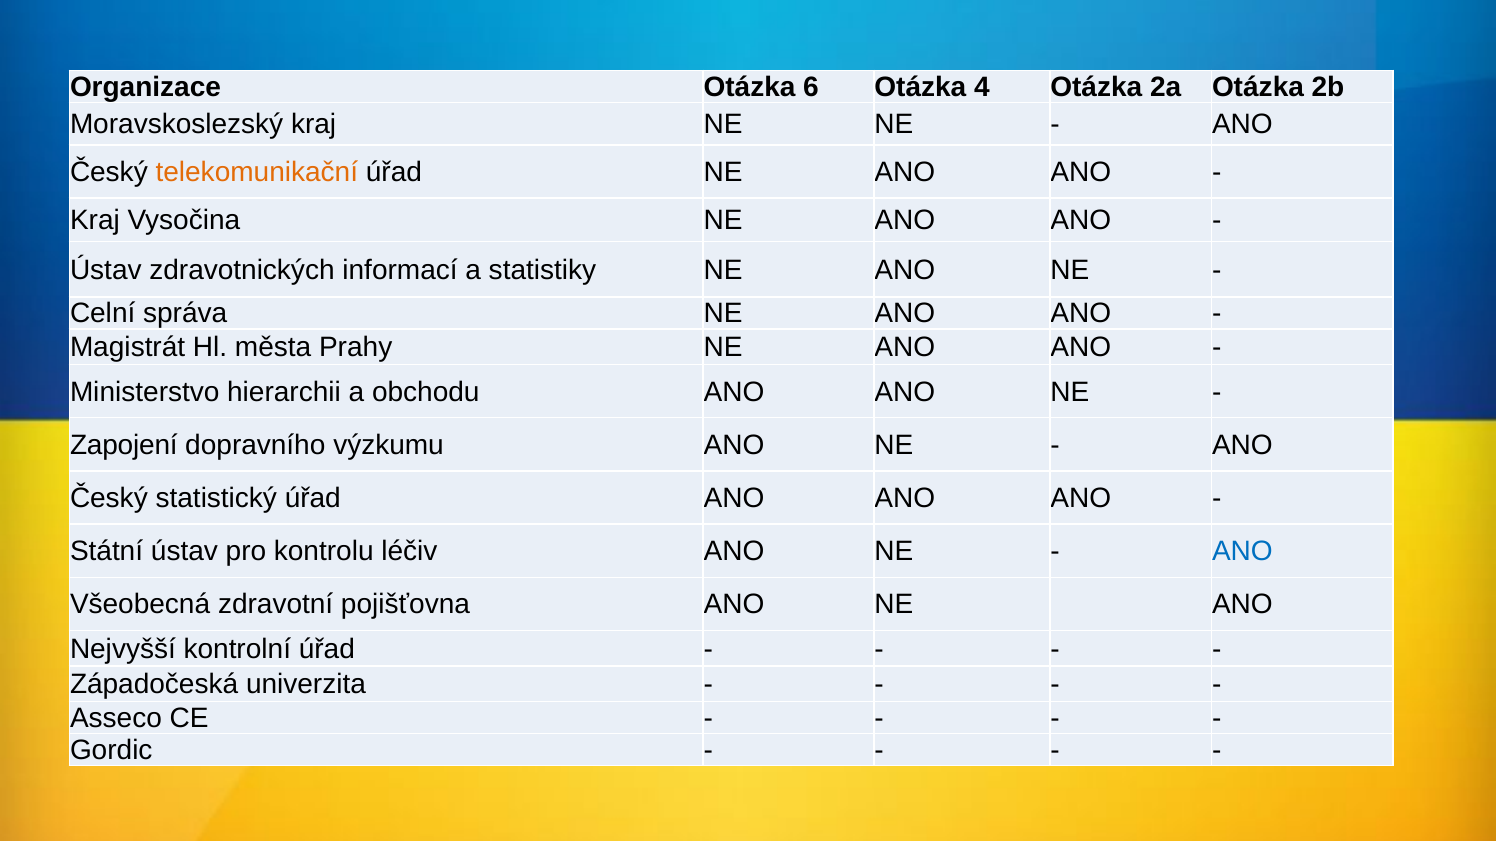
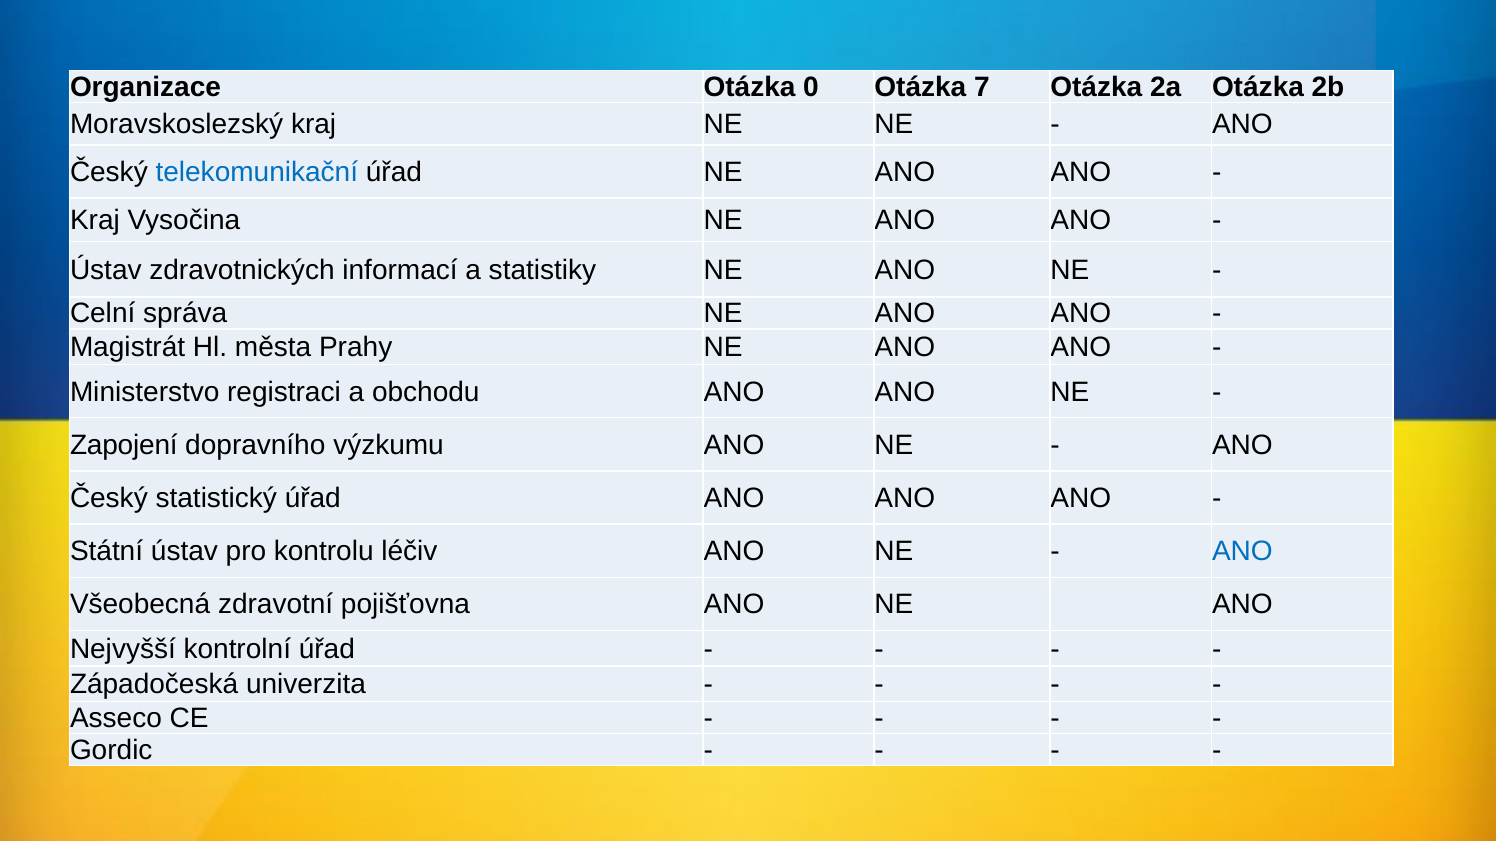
6: 6 -> 0
4: 4 -> 7
telekomunikační colour: orange -> blue
hierarchii: hierarchii -> registraci
